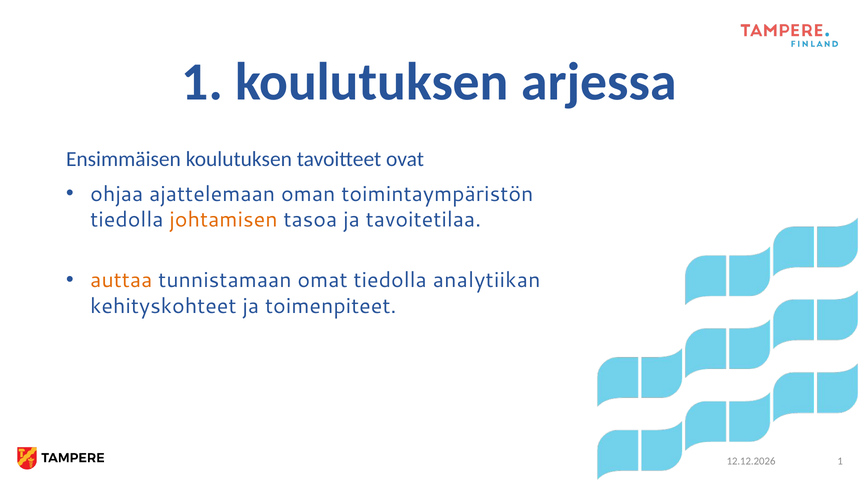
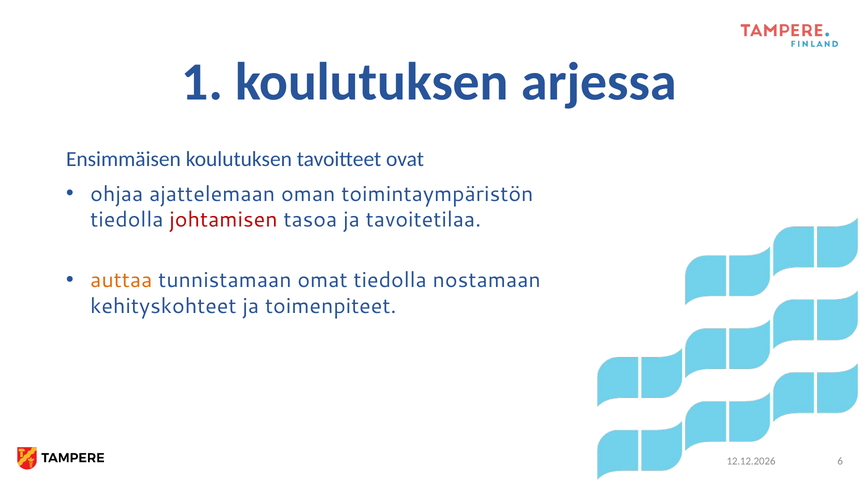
johtamisen colour: orange -> red
analytiikan: analytiikan -> nostamaan
1 at (840, 461): 1 -> 6
